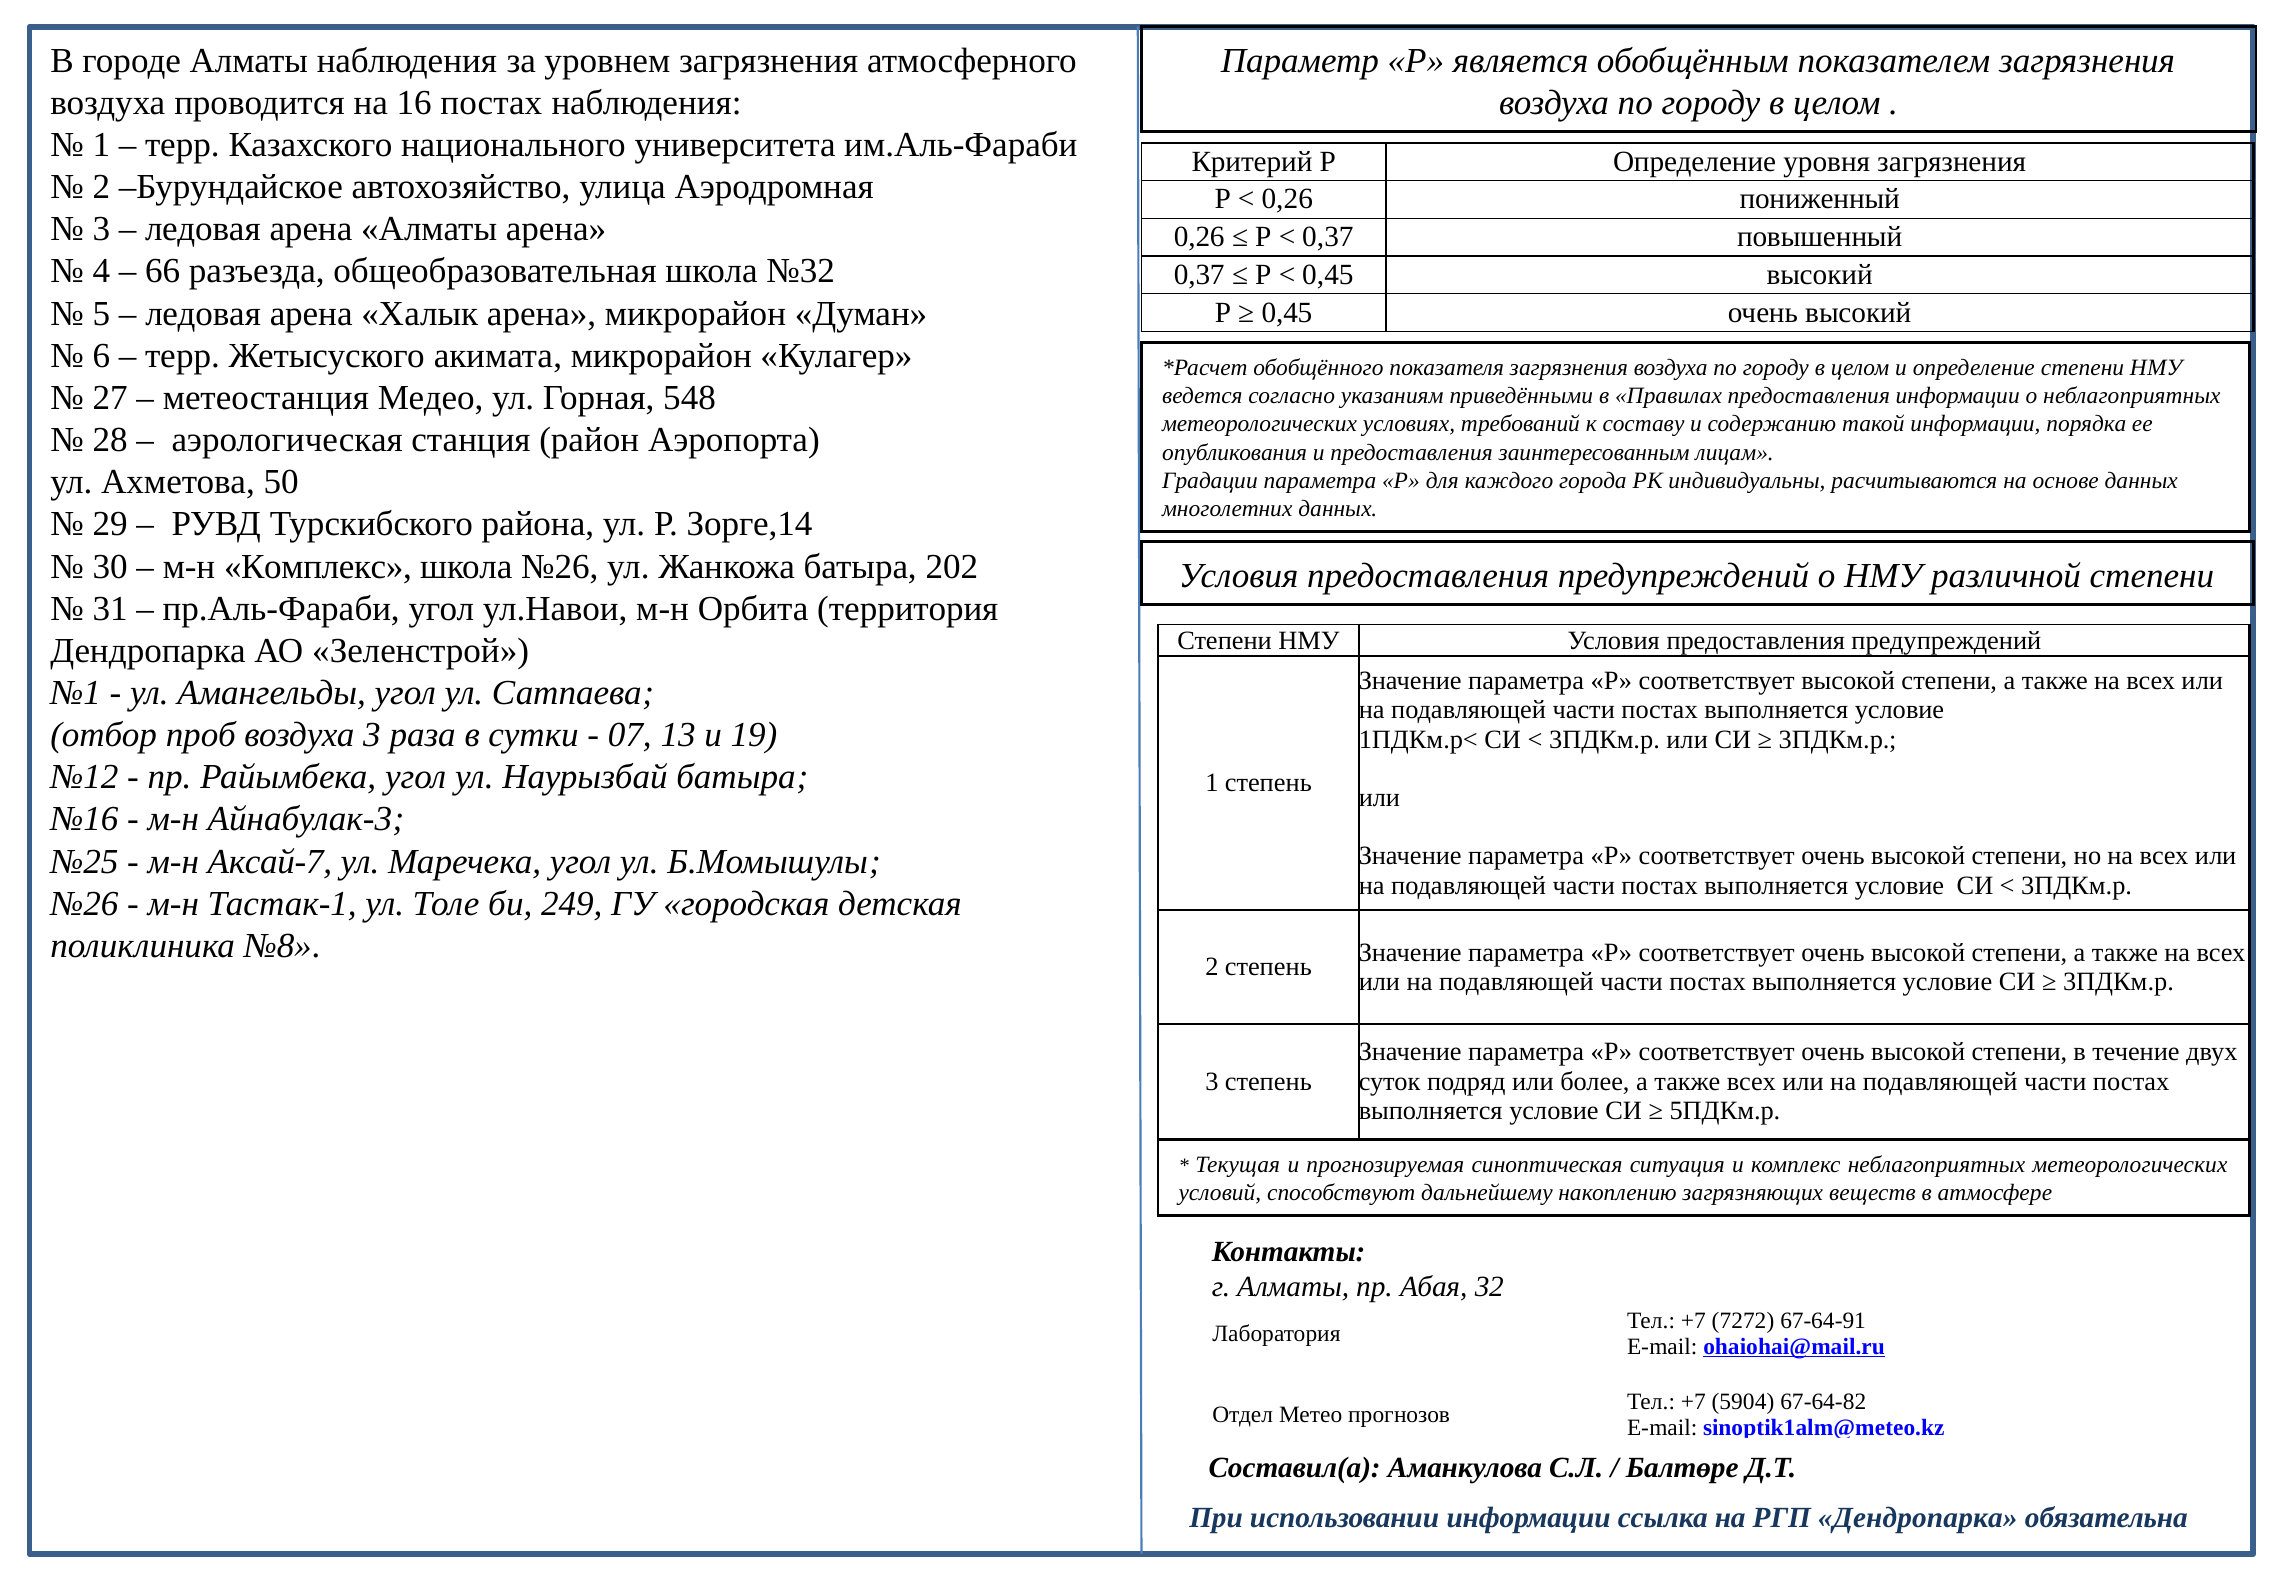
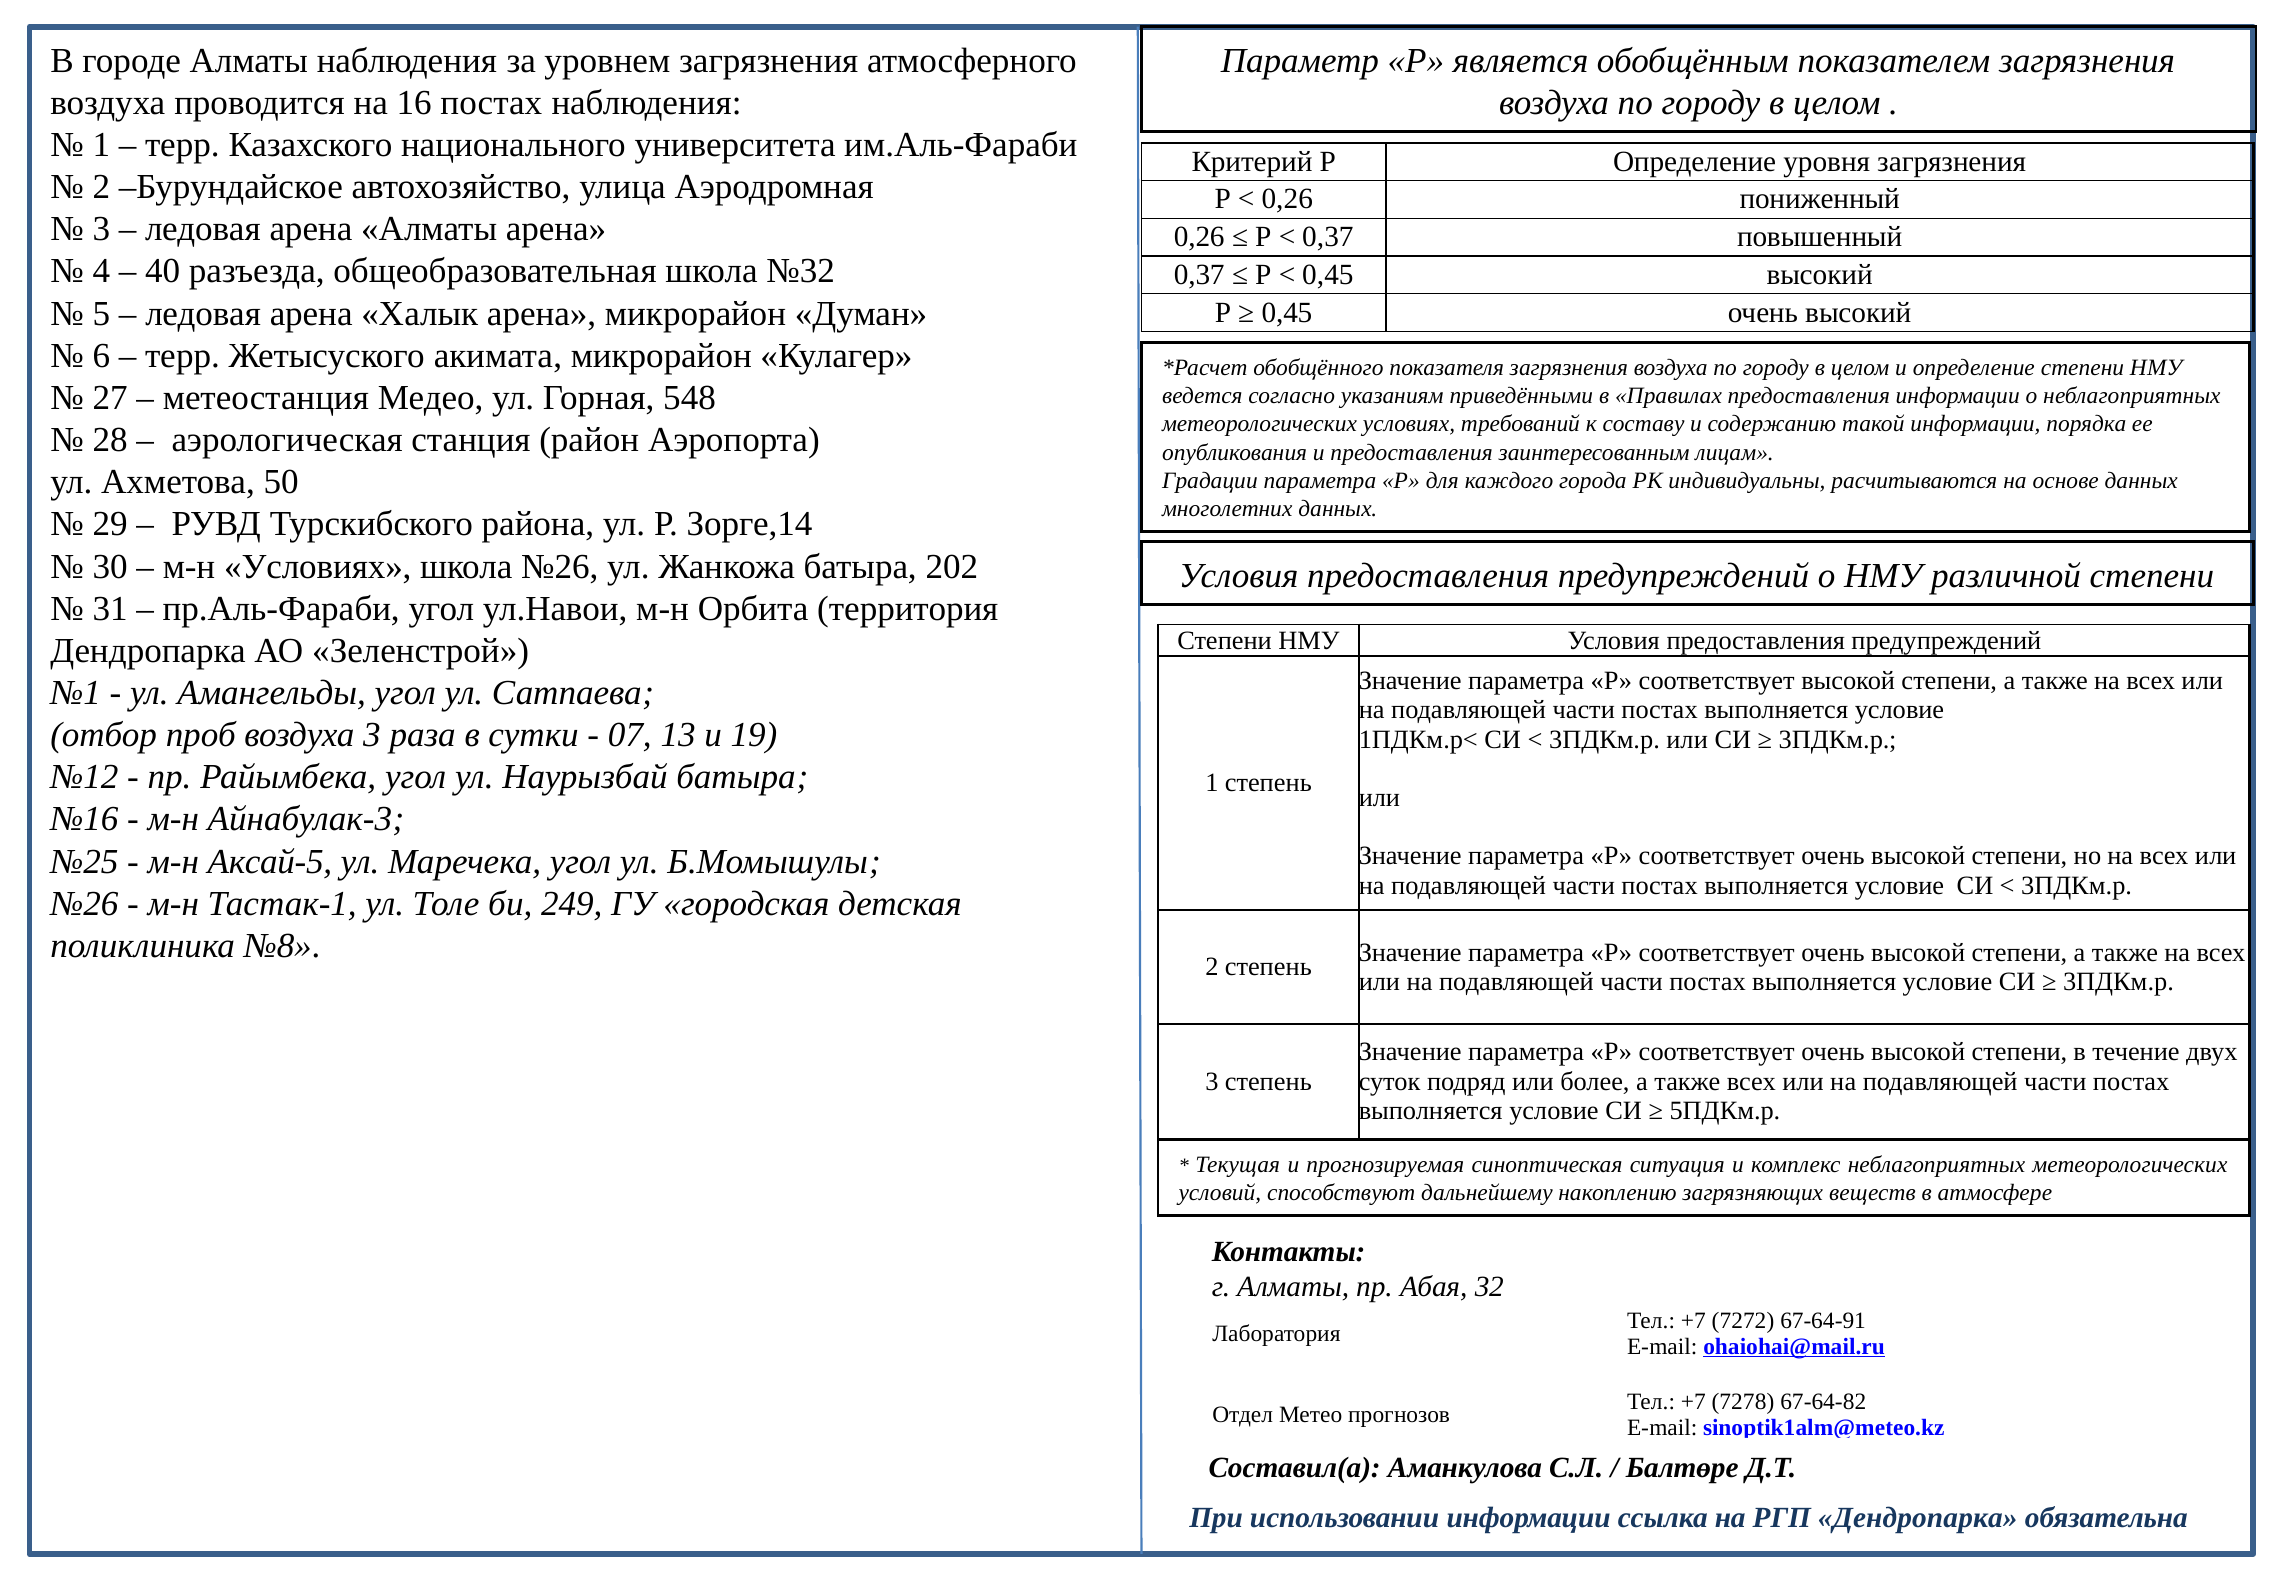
66: 66 -> 40
м-н Комплекс: Комплекс -> Условиях
Аксай-7: Аксай-7 -> Аксай-5
5904: 5904 -> 7278
